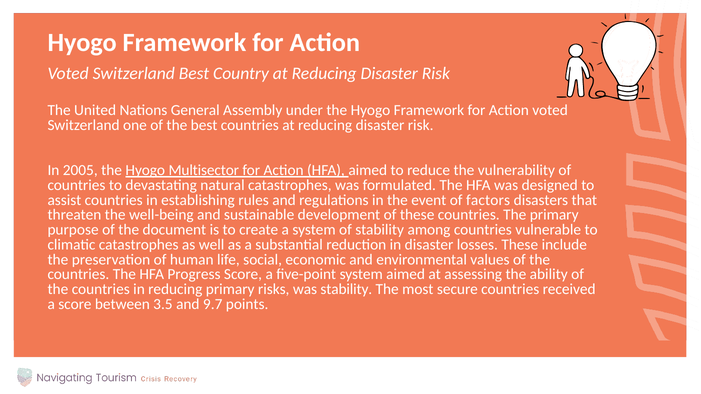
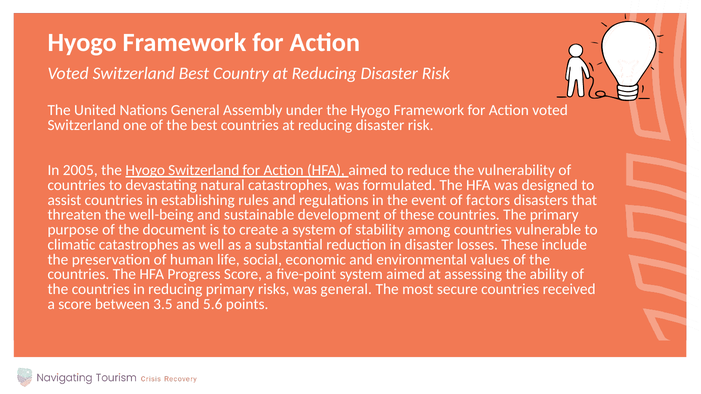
Hyogo Multisector: Multisector -> Switzerland
was stability: stability -> general
9.7: 9.7 -> 5.6
